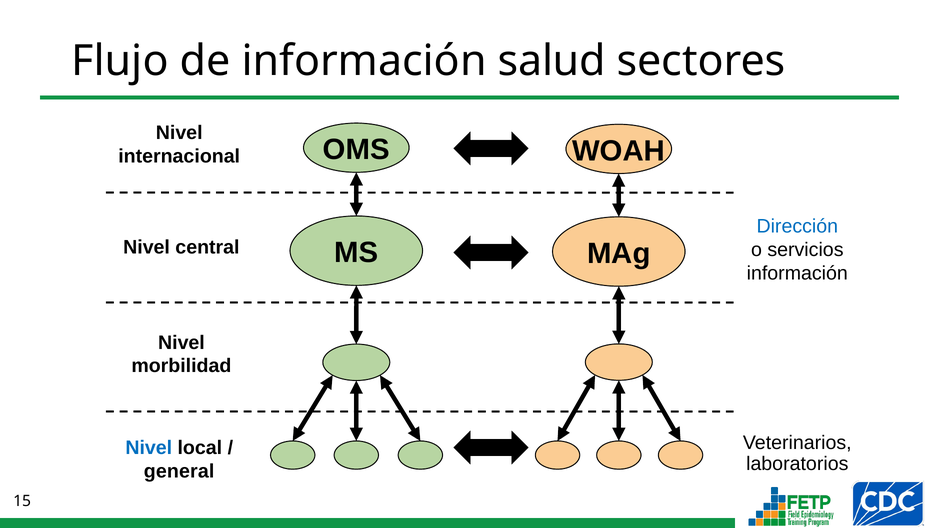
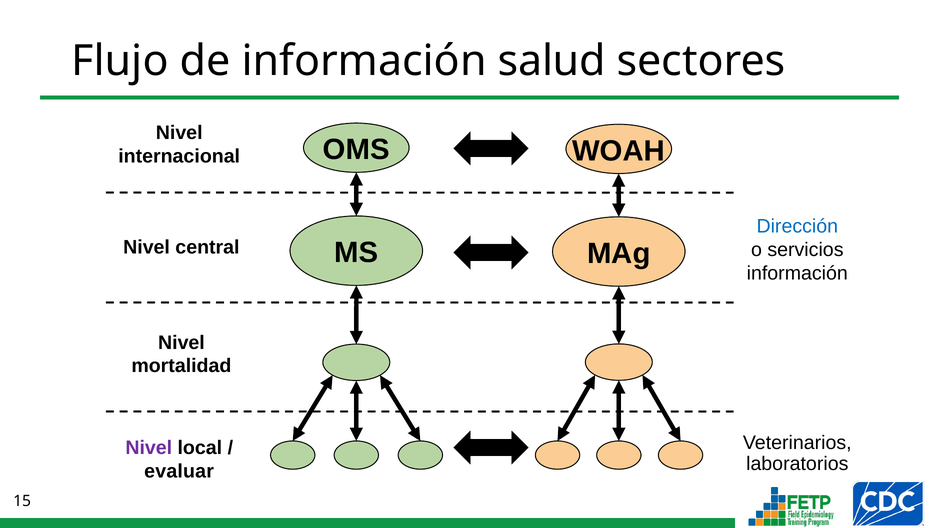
morbilidad: morbilidad -> mortalidad
Nivel at (149, 448) colour: blue -> purple
general: general -> evaluar
